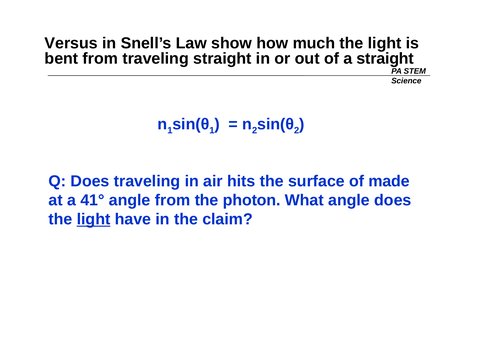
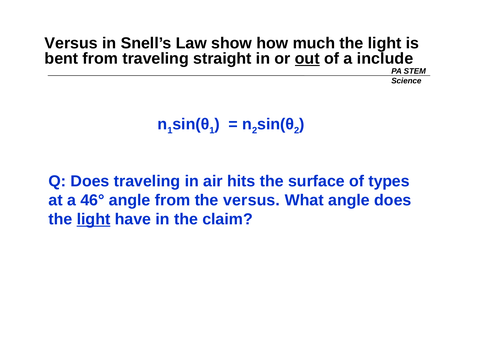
out underline: none -> present
a straight: straight -> include
made: made -> types
41°: 41° -> 46°
the photon: photon -> versus
